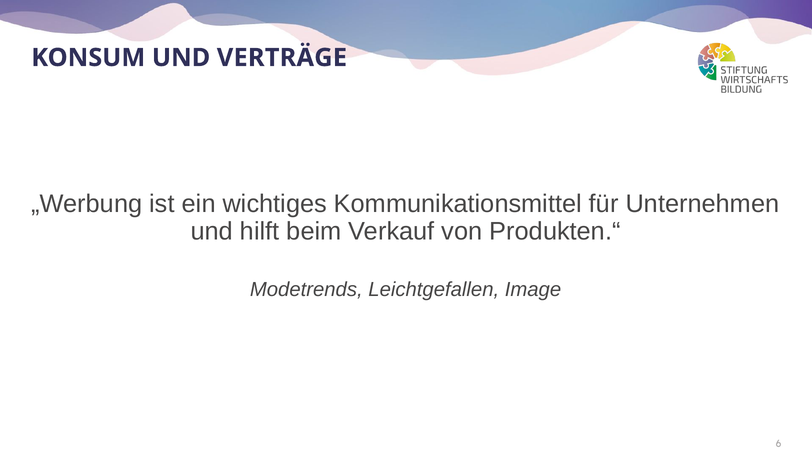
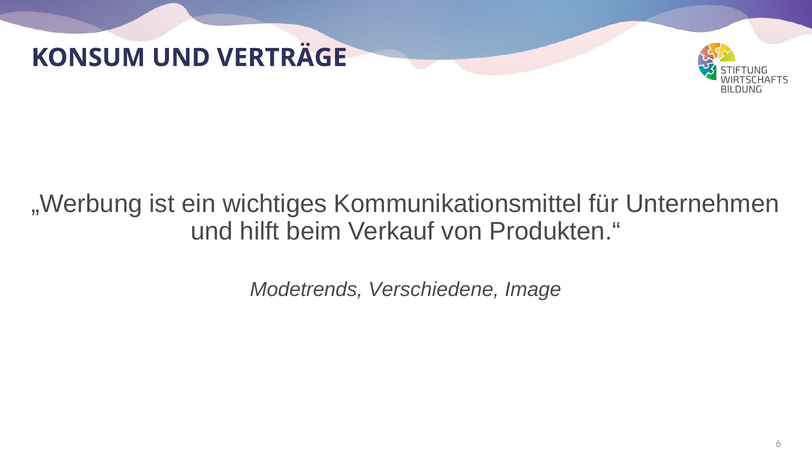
Leichtgefallen: Leichtgefallen -> Verschiedene
